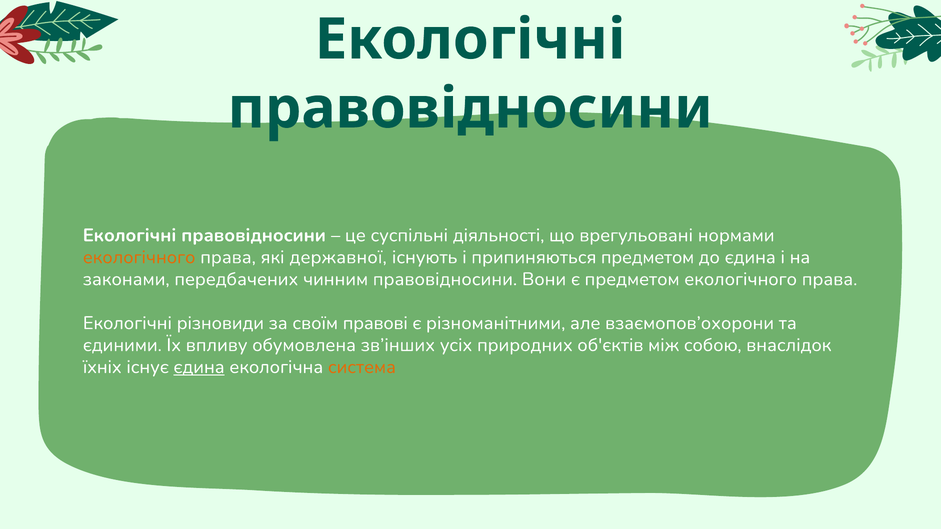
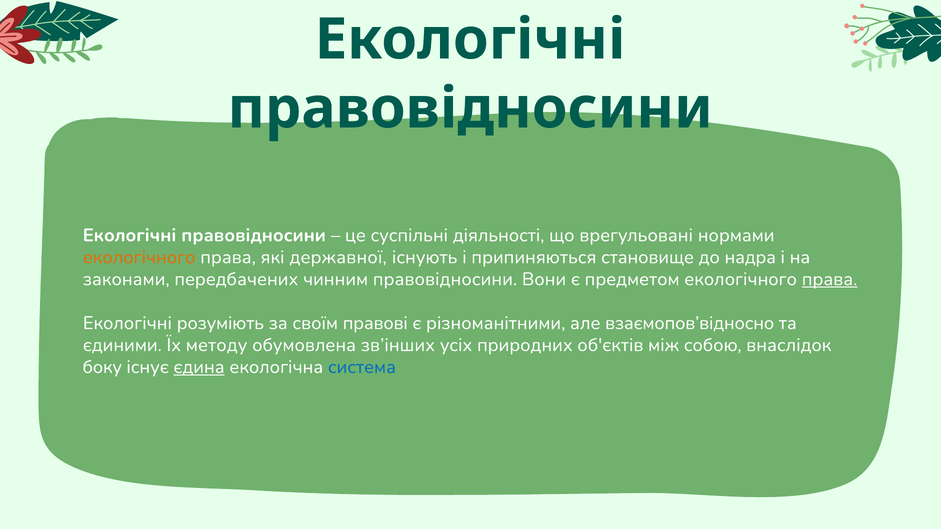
припиняються предметом: предметом -> становище
до єдина: єдина -> надра
права at (830, 279) underline: none -> present
різновиди: різновиди -> розуміють
взаємопов’охорони: взаємопов’охорони -> взаємопов’відносно
впливу: впливу -> методу
їхніх: їхніх -> боку
система colour: orange -> blue
